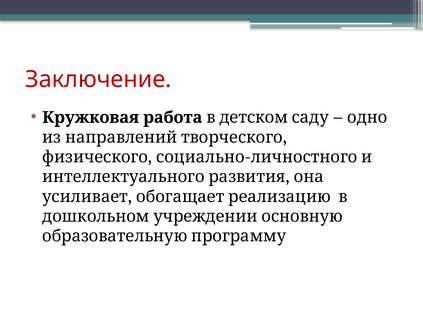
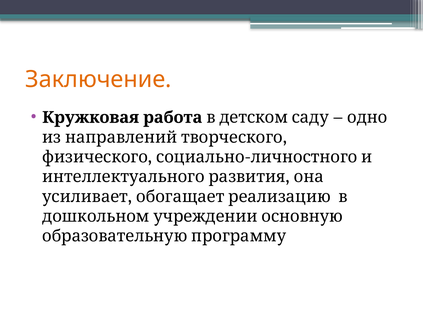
Заключение colour: red -> orange
